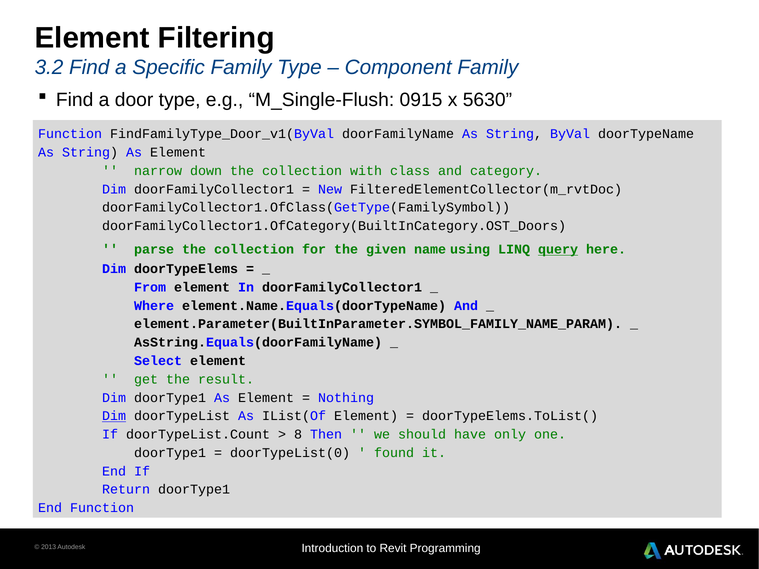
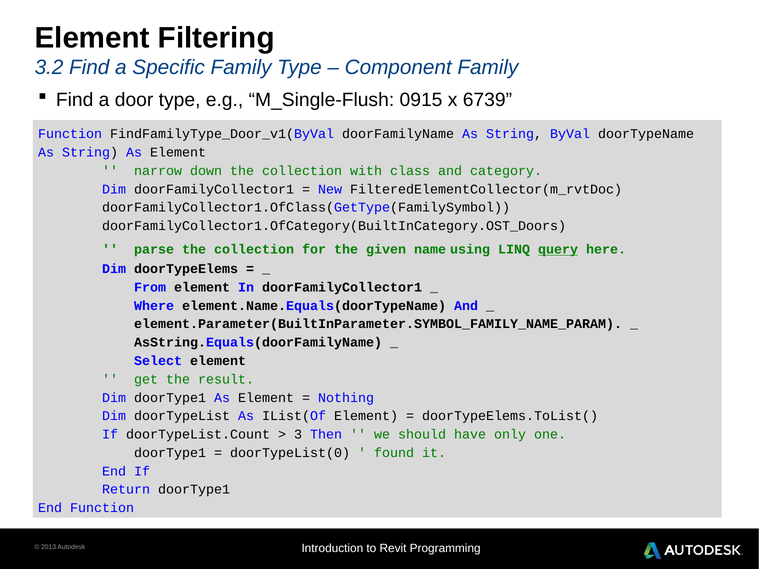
5630: 5630 -> 6739
Dim at (114, 416) underline: present -> none
8: 8 -> 3
